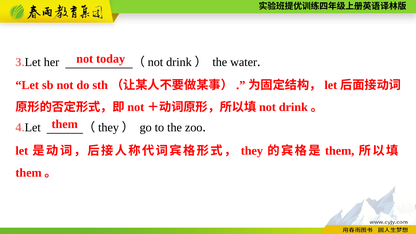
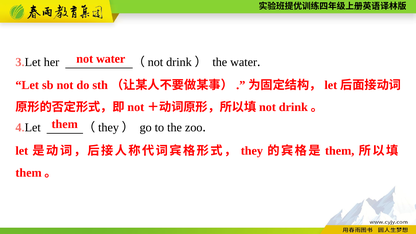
not today: today -> water
